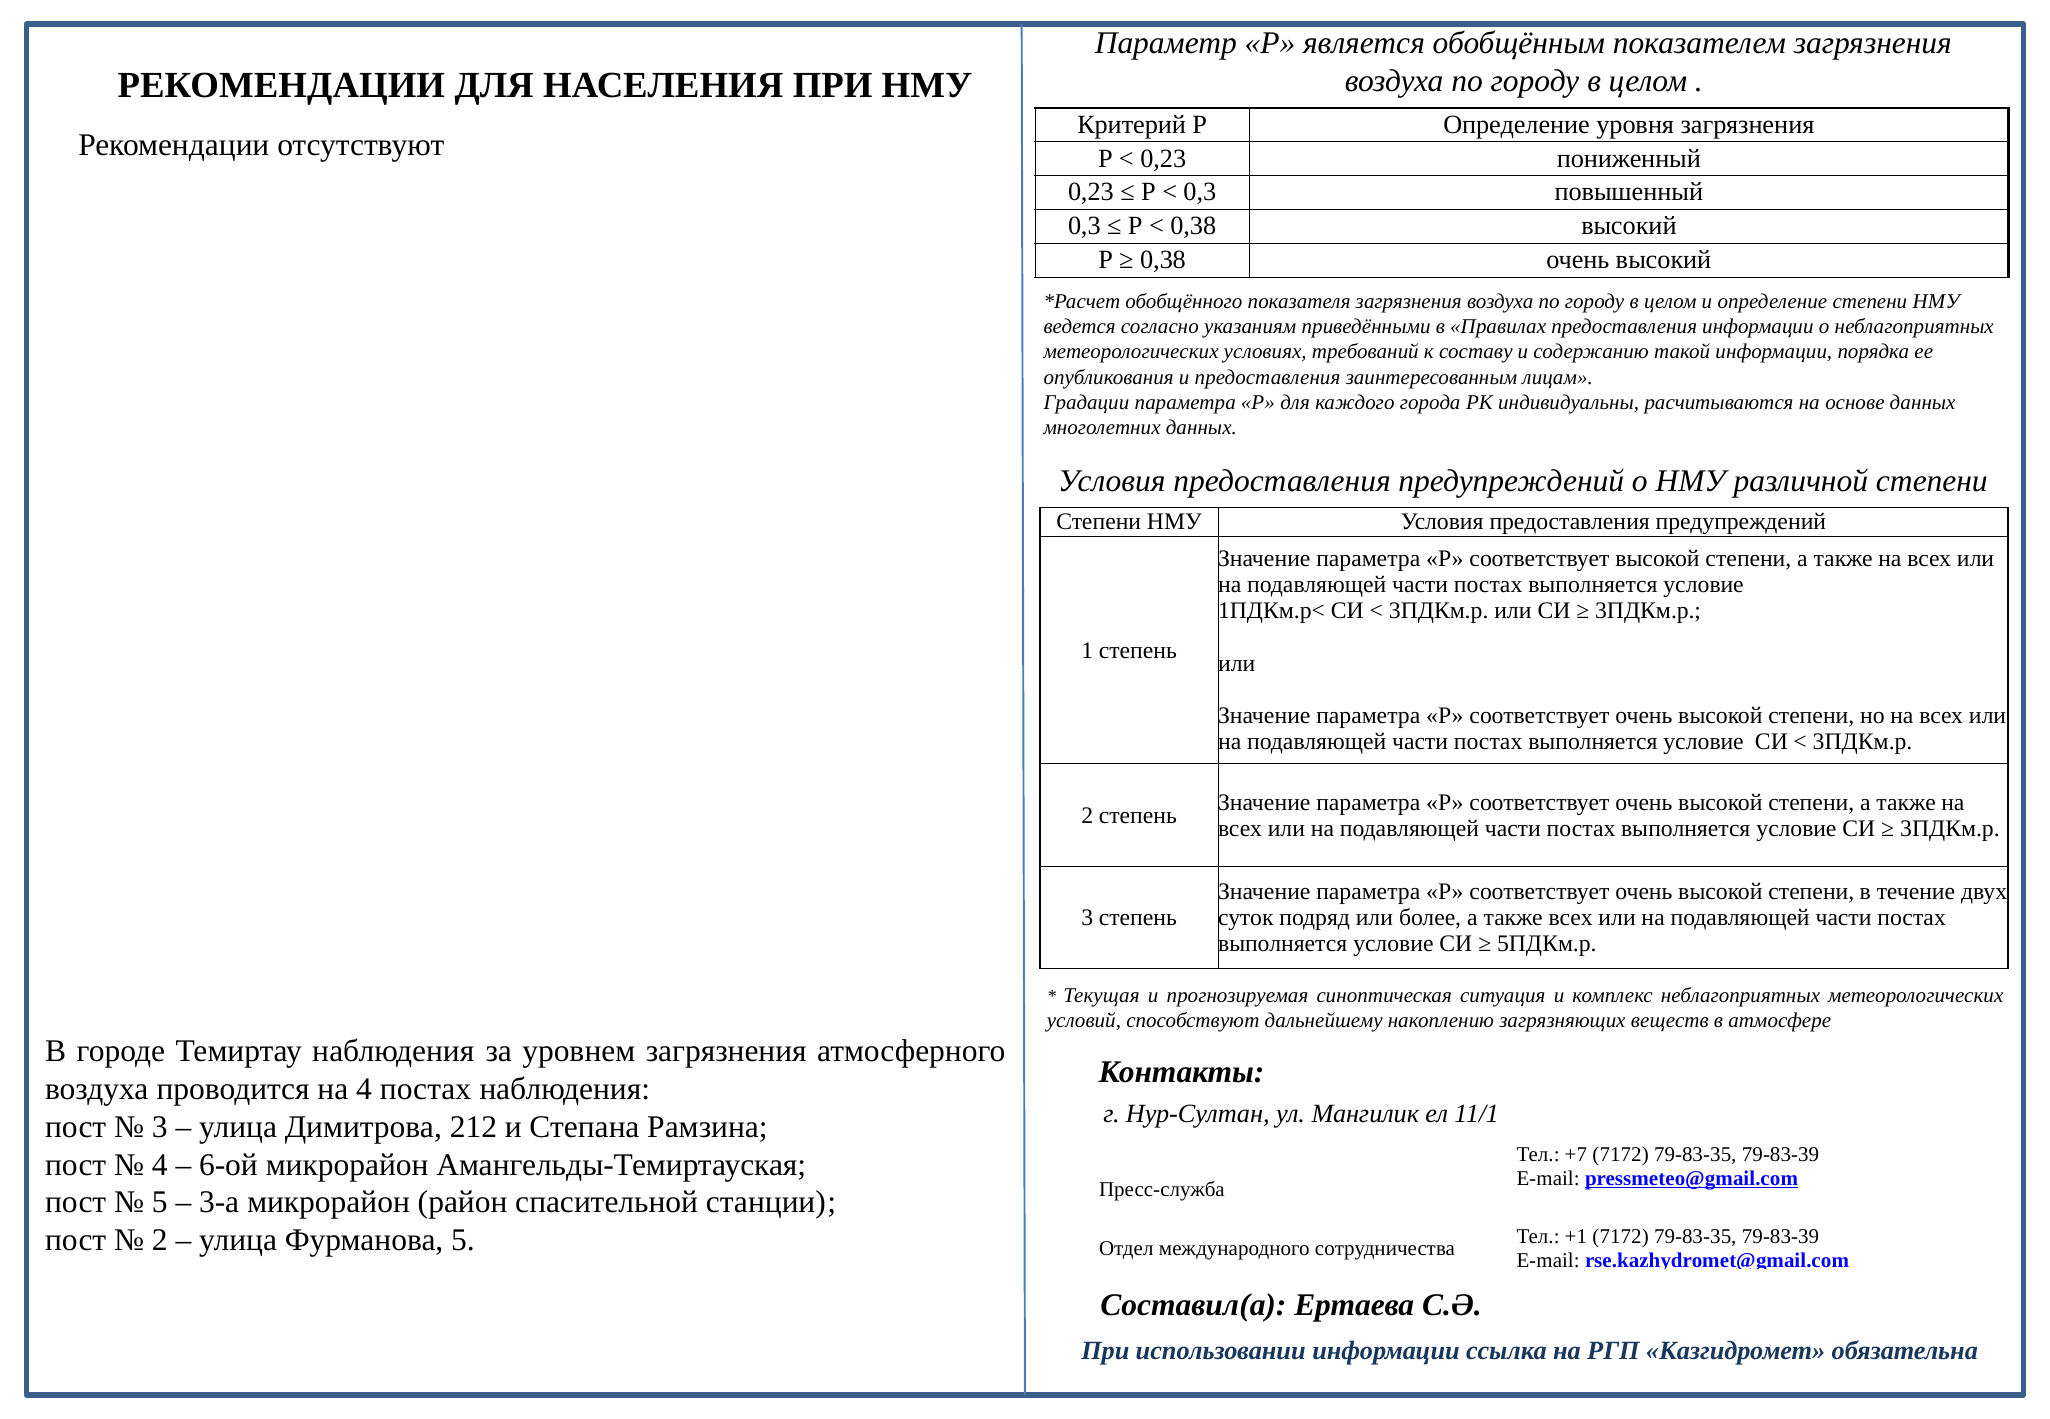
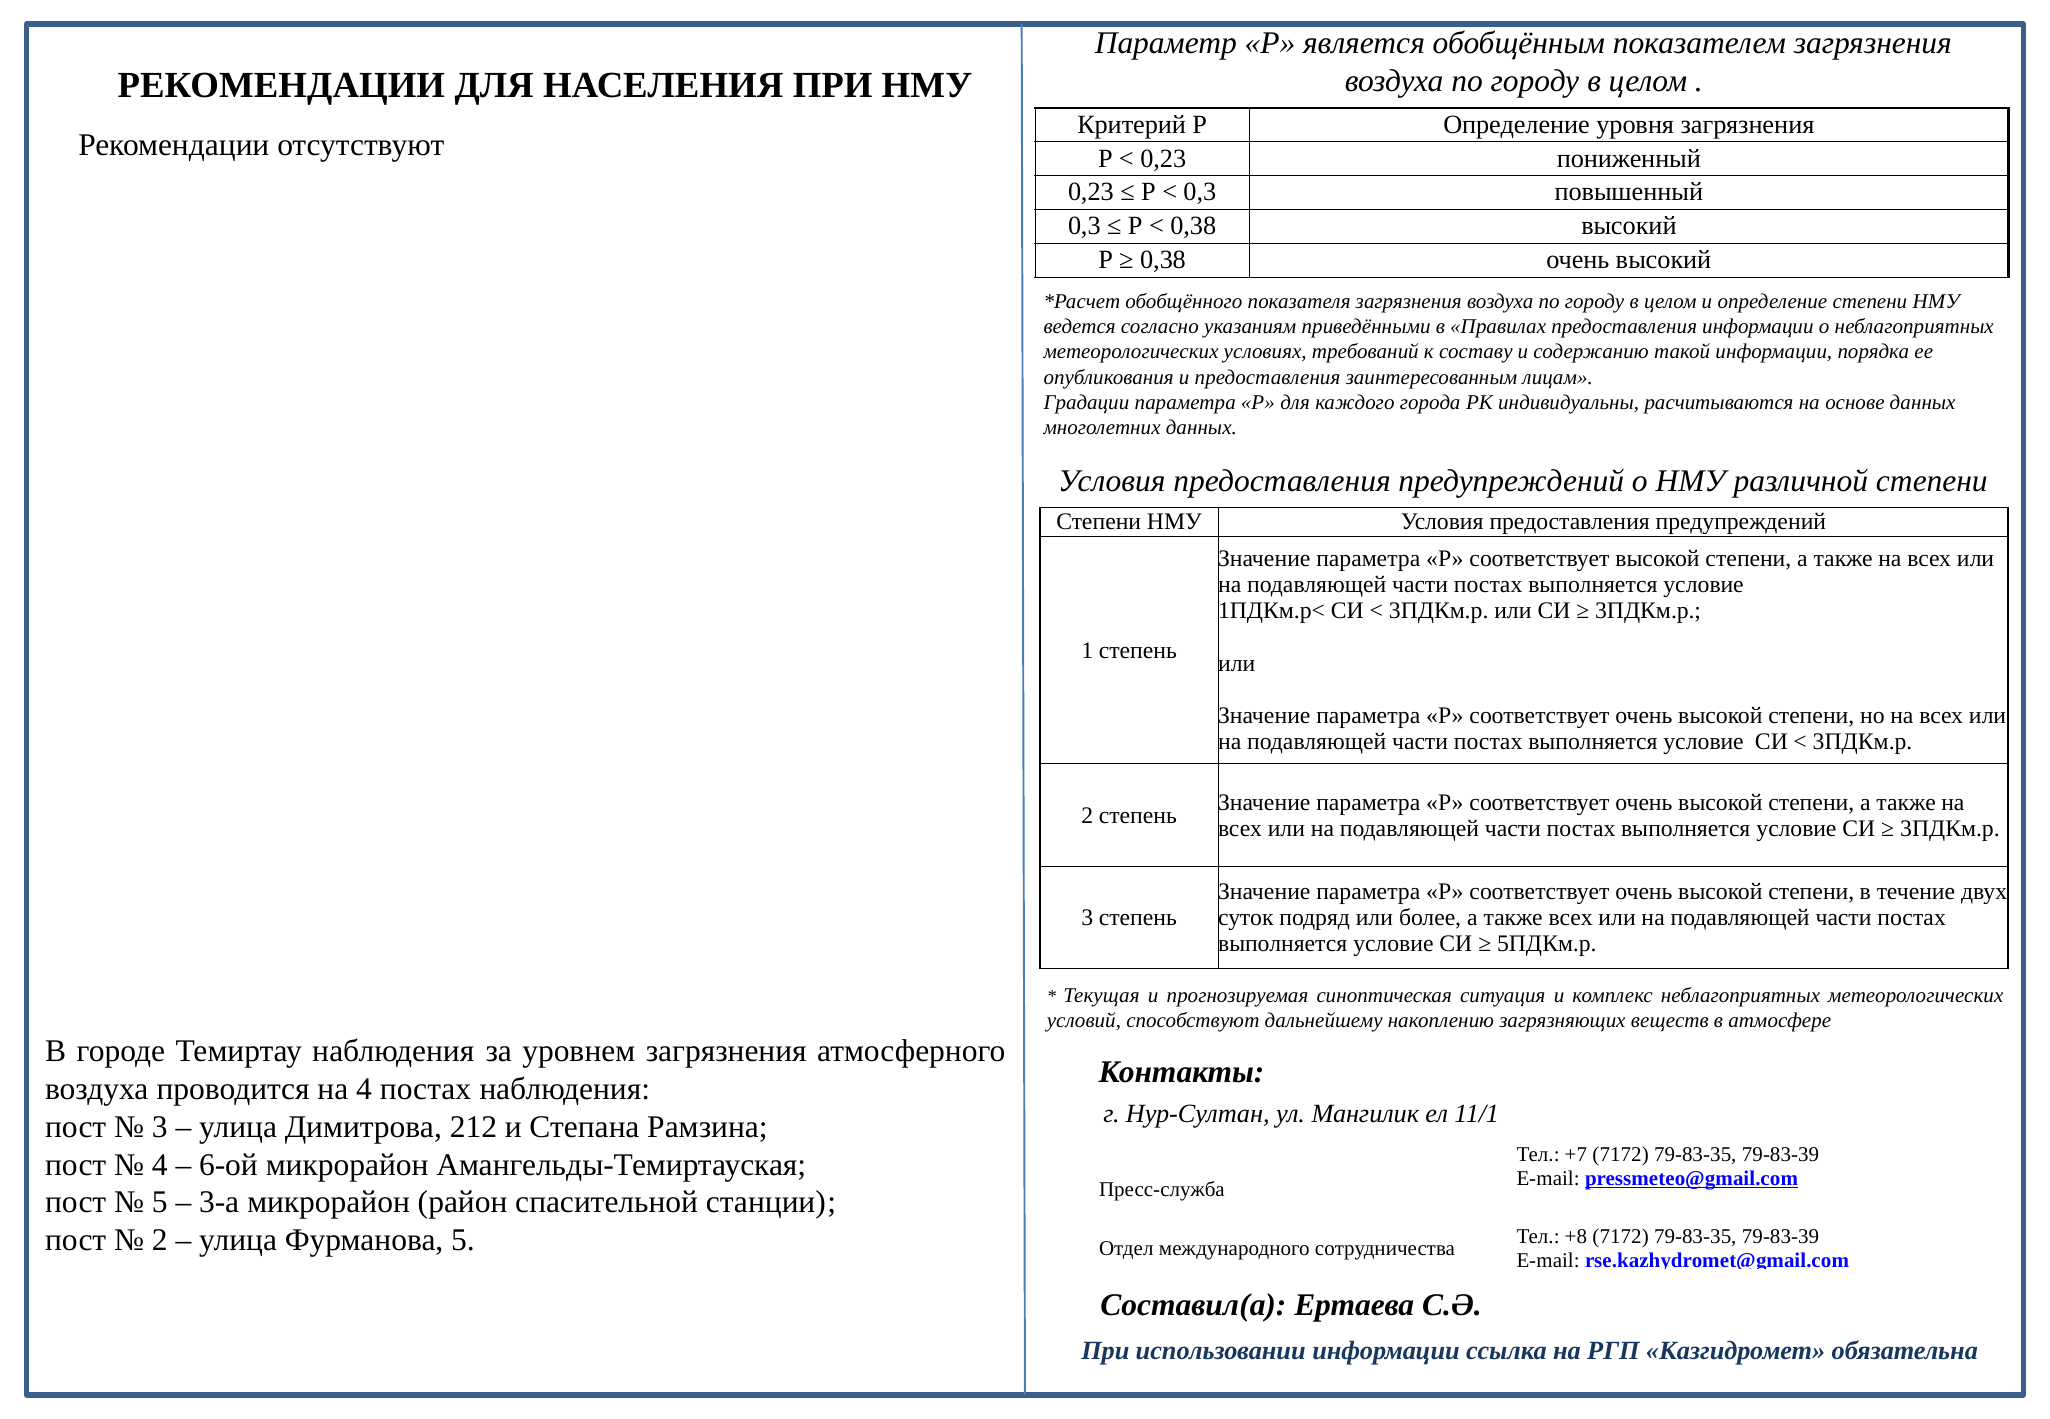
+1: +1 -> +8
